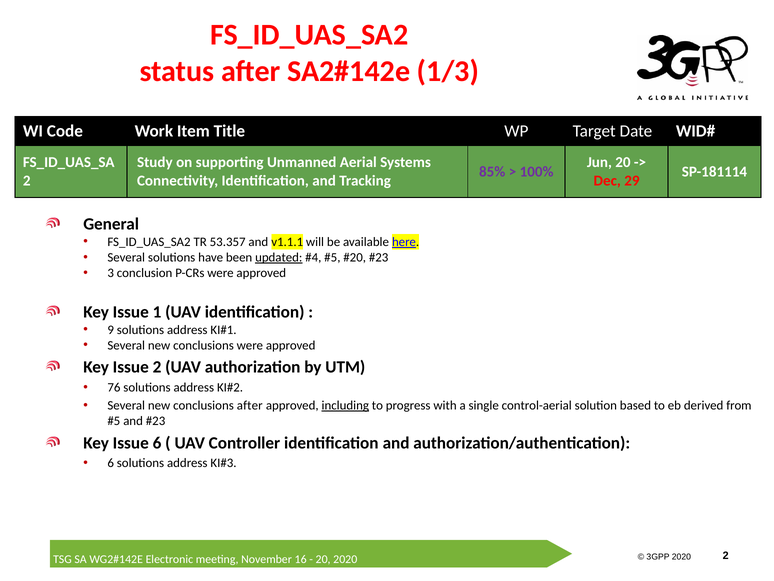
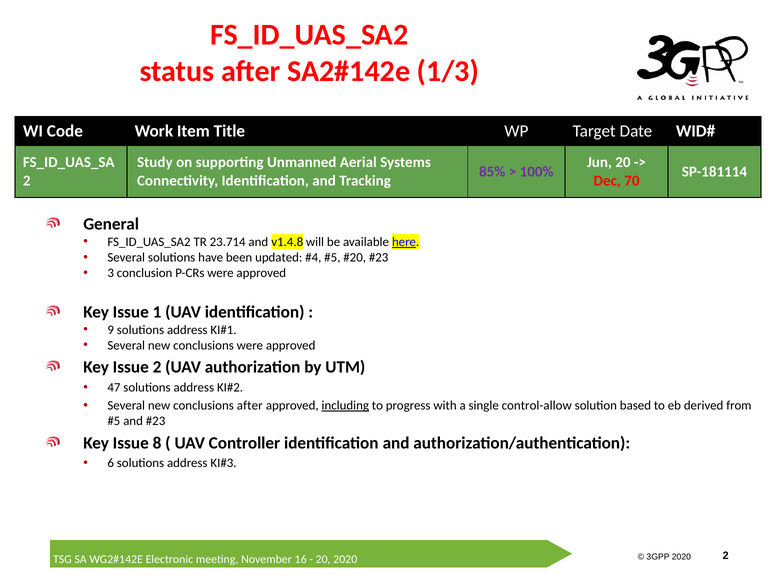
29: 29 -> 70
53.357: 53.357 -> 23.714
v1.1.1: v1.1.1 -> v1.4.8
updated underline: present -> none
76: 76 -> 47
control-aerial: control-aerial -> control-allow
Issue 6: 6 -> 8
